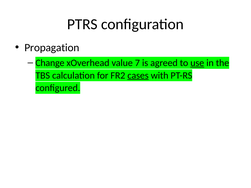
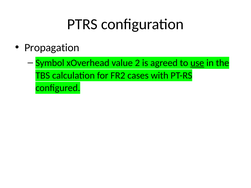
Change: Change -> Symbol
7: 7 -> 2
cases underline: present -> none
